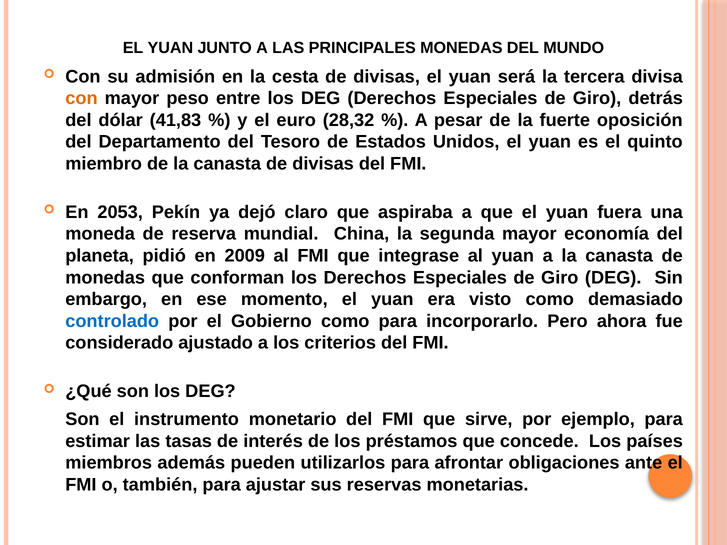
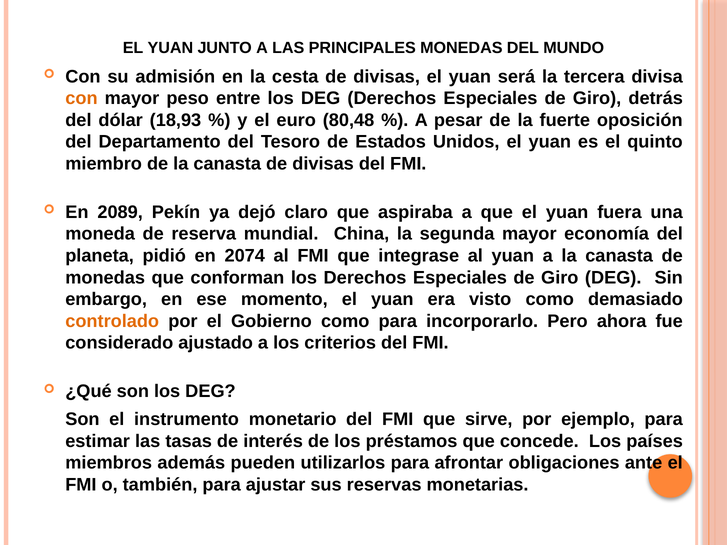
41,83: 41,83 -> 18,93
28,32: 28,32 -> 80,48
2053: 2053 -> 2089
2009: 2009 -> 2074
controlado colour: blue -> orange
